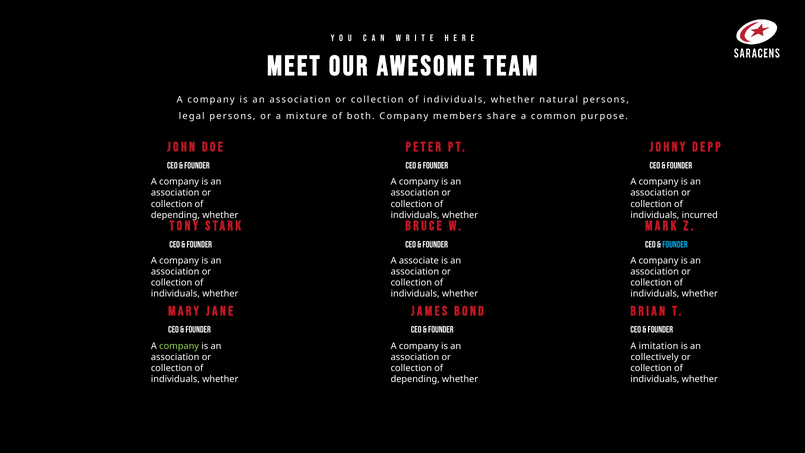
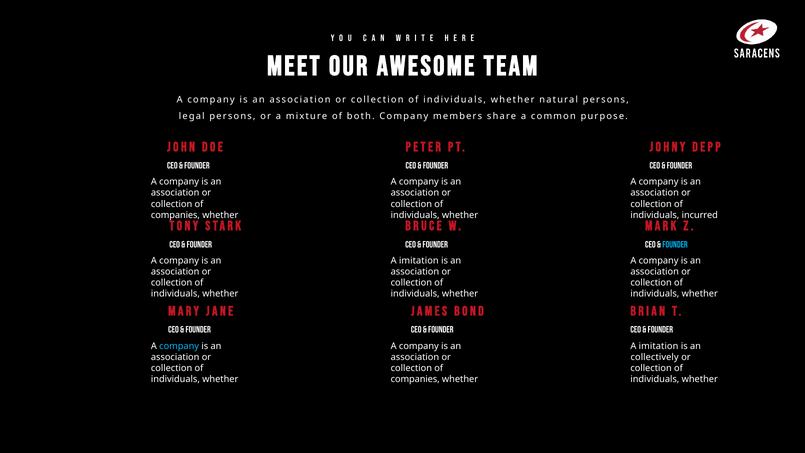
depending at (175, 215): depending -> companies
associate at (419, 261): associate -> imitation
company at (179, 346) colour: light green -> light blue
depending at (415, 379): depending -> companies
